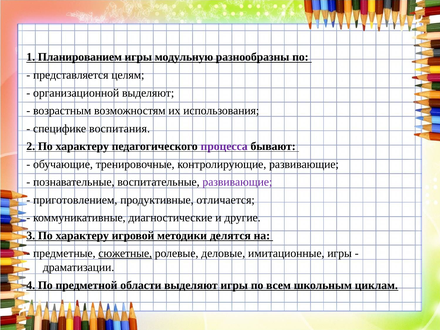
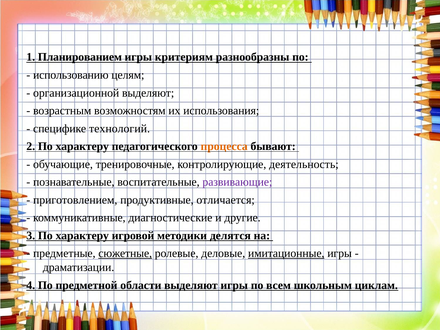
модульную: модульную -> критериям
представляется: представляется -> использованию
воспитания: воспитания -> технологий
процесса colour: purple -> orange
контролирующие развивающие: развивающие -> деятельность
имитационные underline: none -> present
